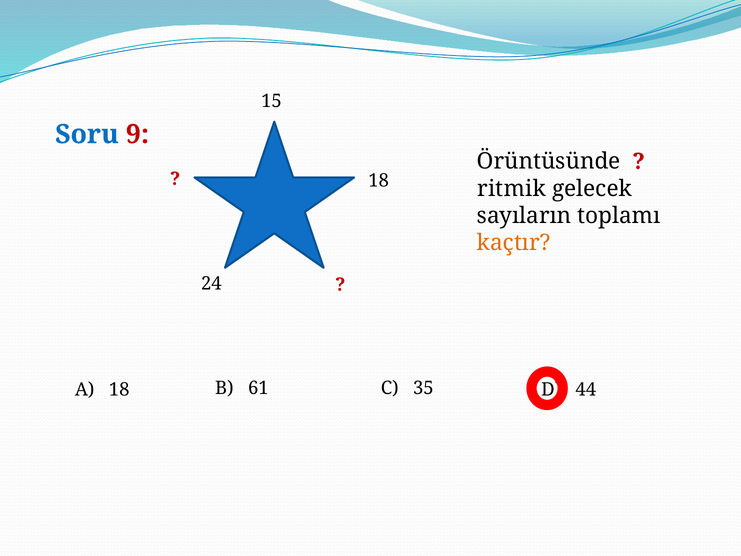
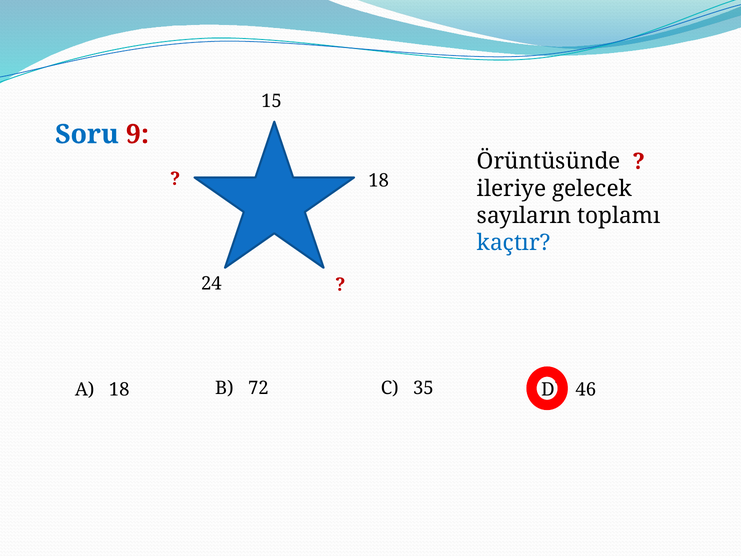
ritmik: ritmik -> ileriye
kaçtır colour: orange -> blue
44: 44 -> 46
61: 61 -> 72
